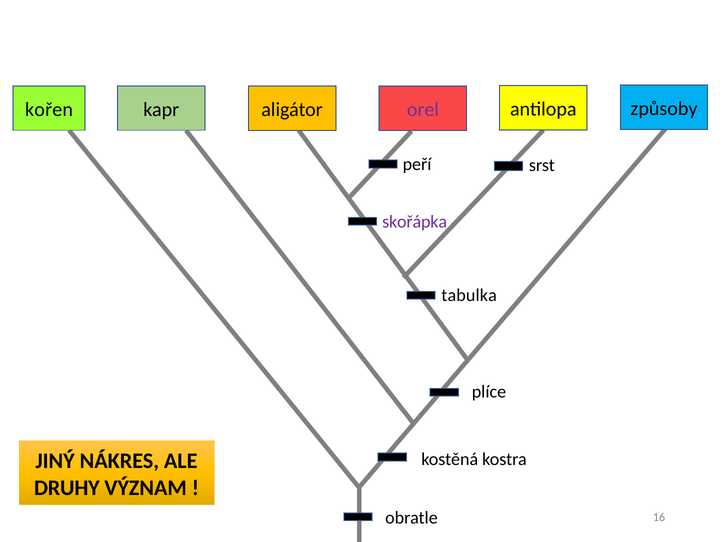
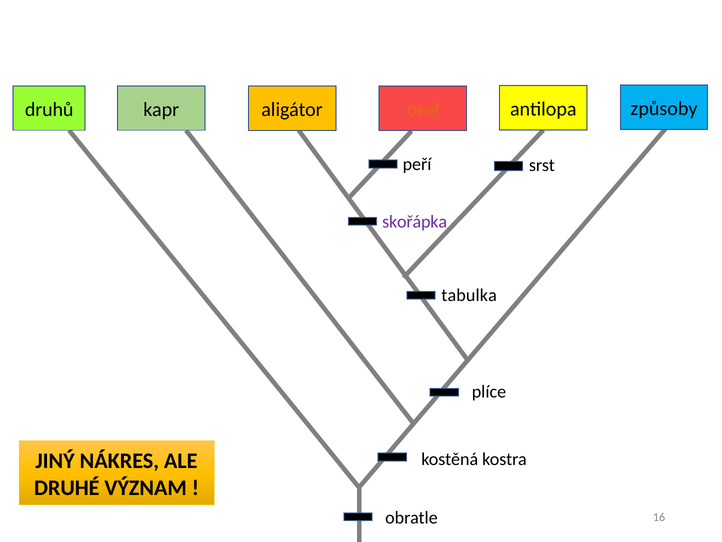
kořen: kořen -> druhů
orel colour: purple -> orange
DRUHY: DRUHY -> DRUHÉ
